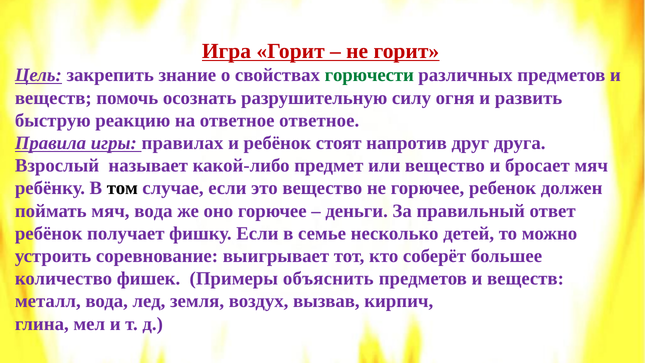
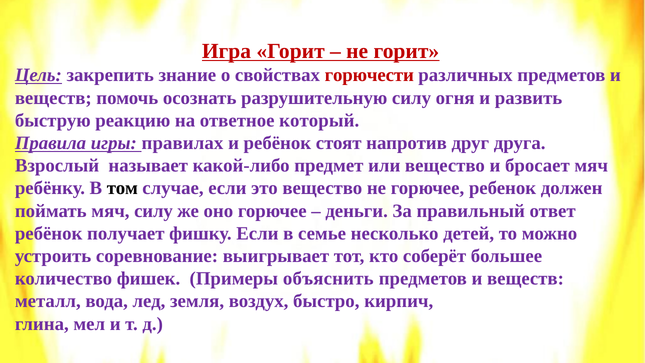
горючести colour: green -> red
ответное ответное: ответное -> который
мяч вода: вода -> силу
вызвав: вызвав -> быстро
